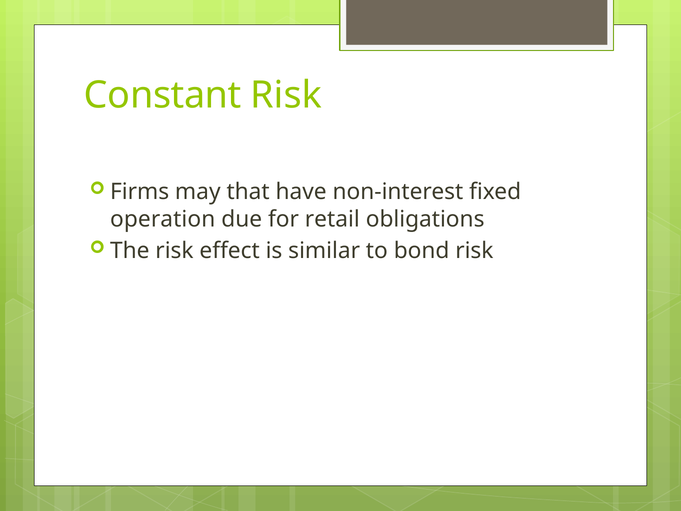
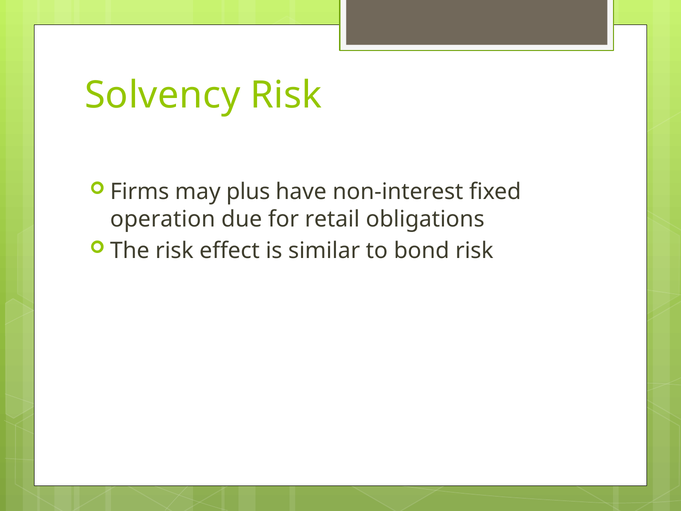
Constant: Constant -> Solvency
that: that -> plus
